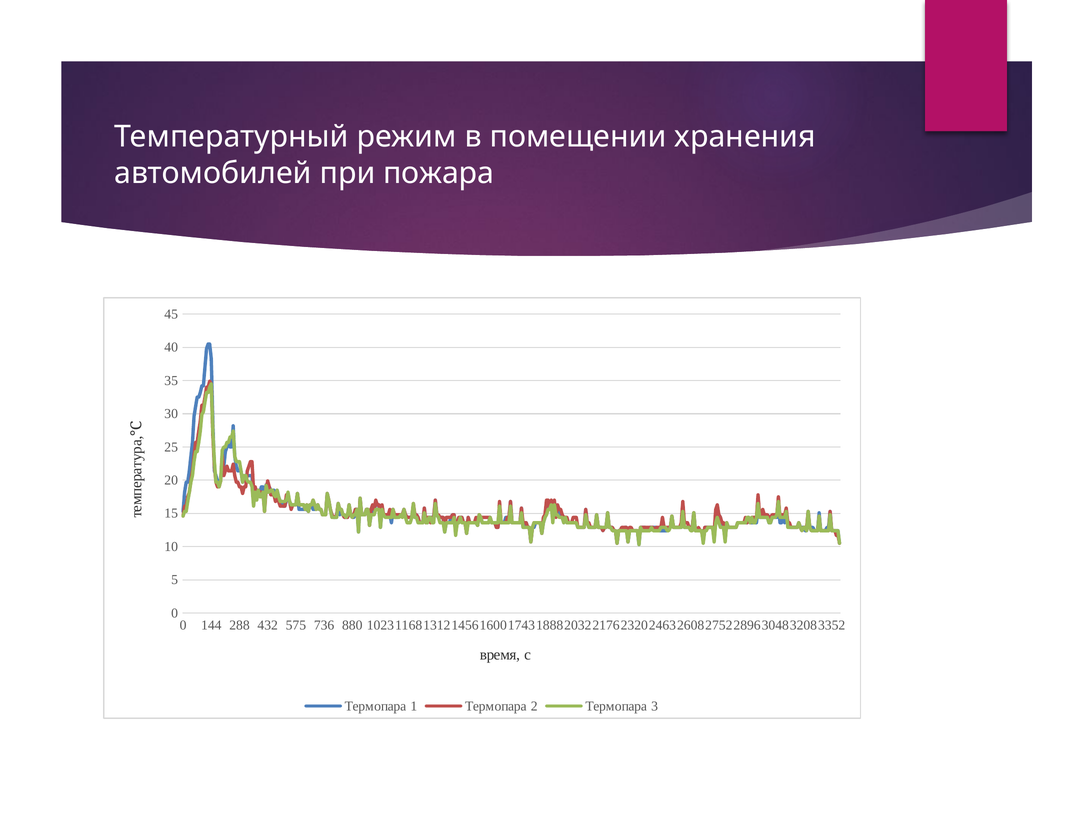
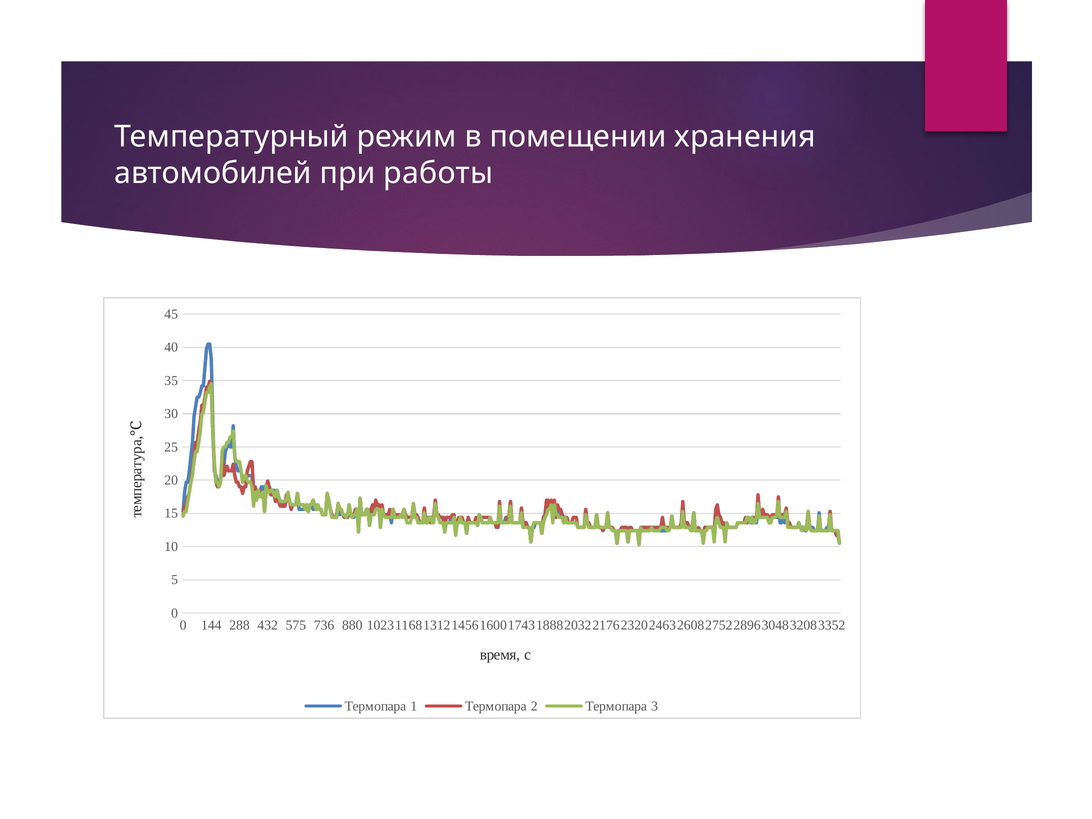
пожара: пожара -> работы
